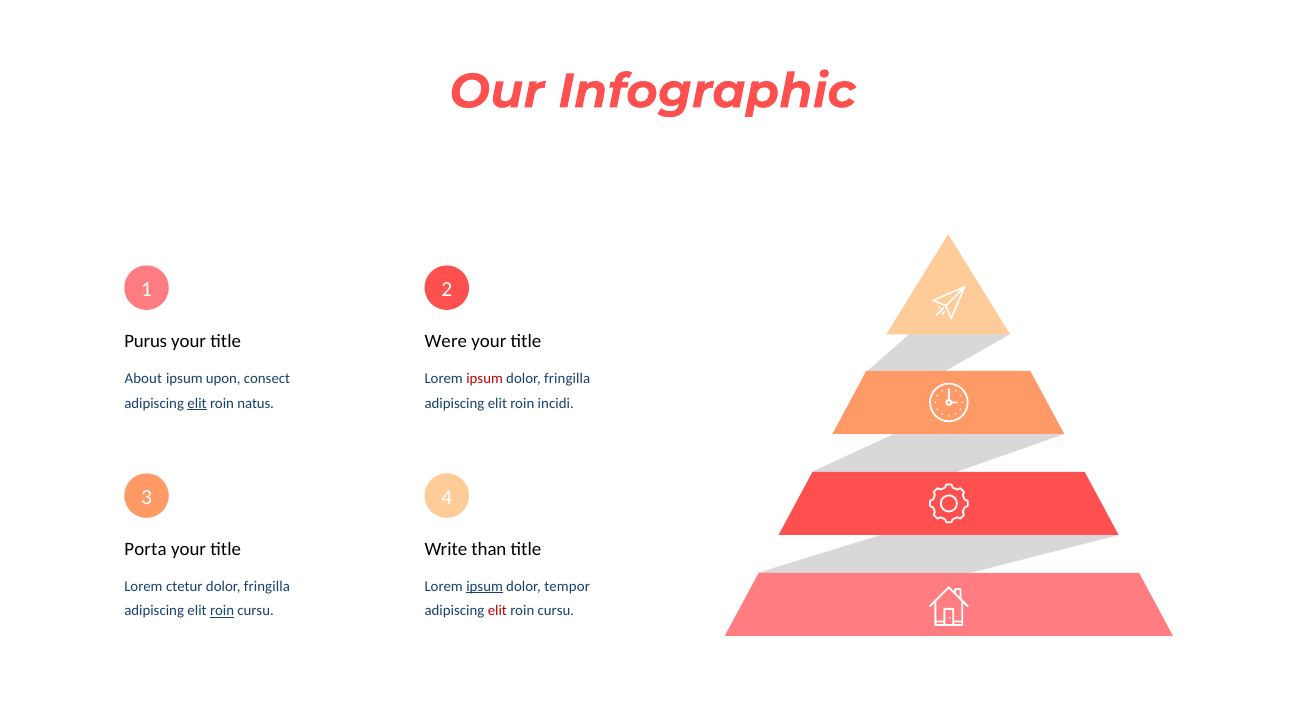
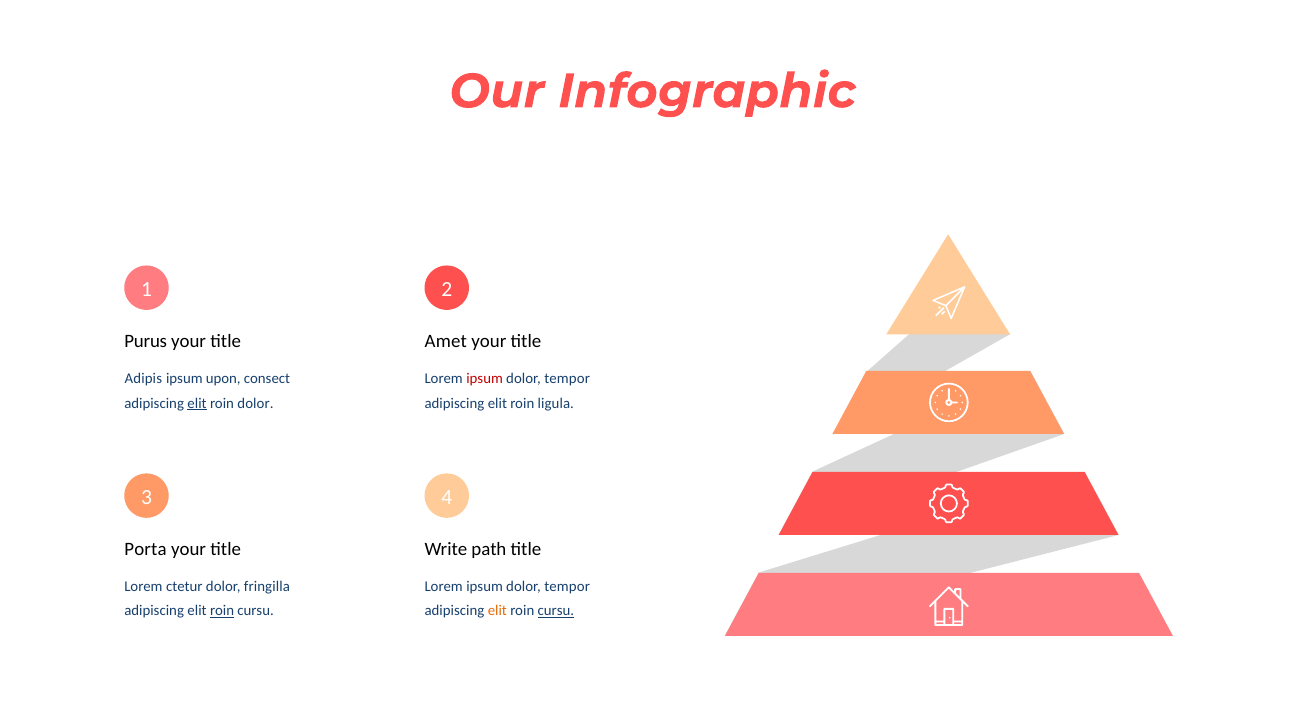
Were: Were -> Amet
About: About -> Adipis
fringilla at (567, 378): fringilla -> tempor
roin natus: natus -> dolor
incidi: incidi -> ligula
than: than -> path
ipsum at (485, 586) underline: present -> none
elit at (497, 611) colour: red -> orange
cursu at (556, 611) underline: none -> present
